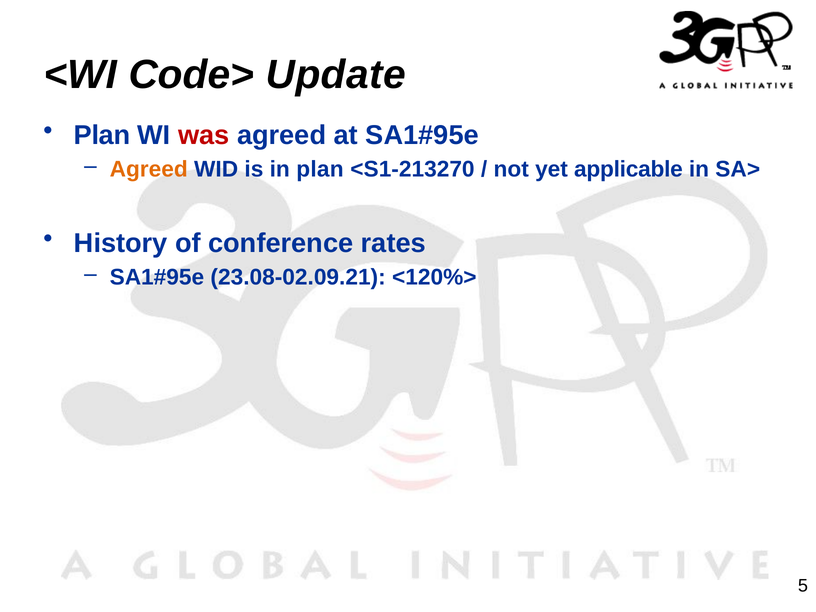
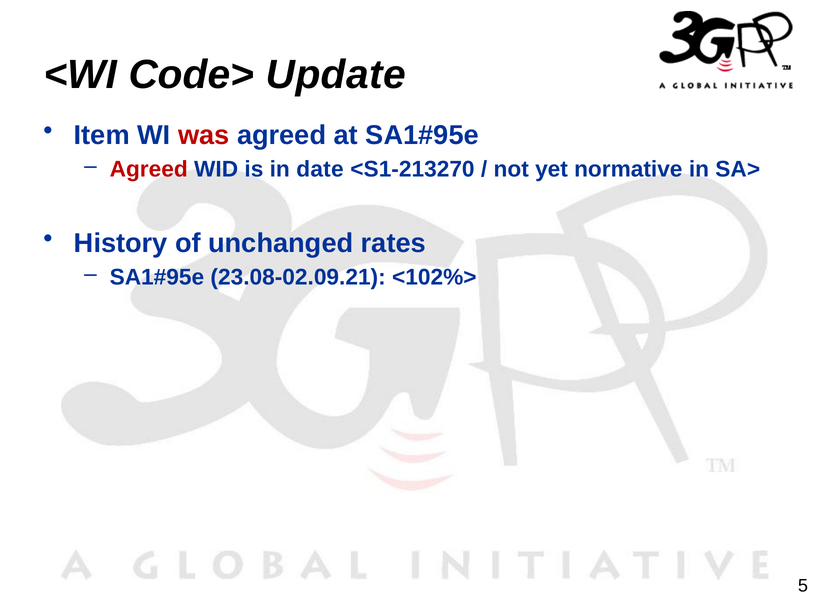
Plan at (102, 135): Plan -> Item
Agreed at (149, 169) colour: orange -> red
in plan: plan -> date
applicable: applicable -> normative
conference: conference -> unchanged
<120%>: <120%> -> <102%>
